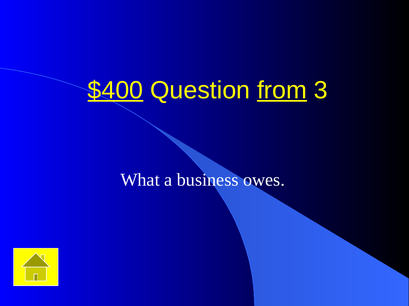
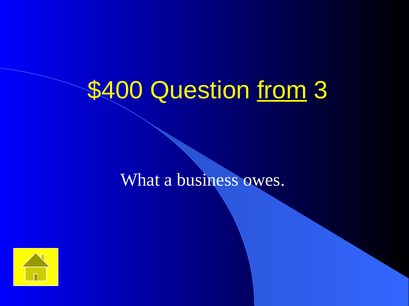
$400 underline: present -> none
